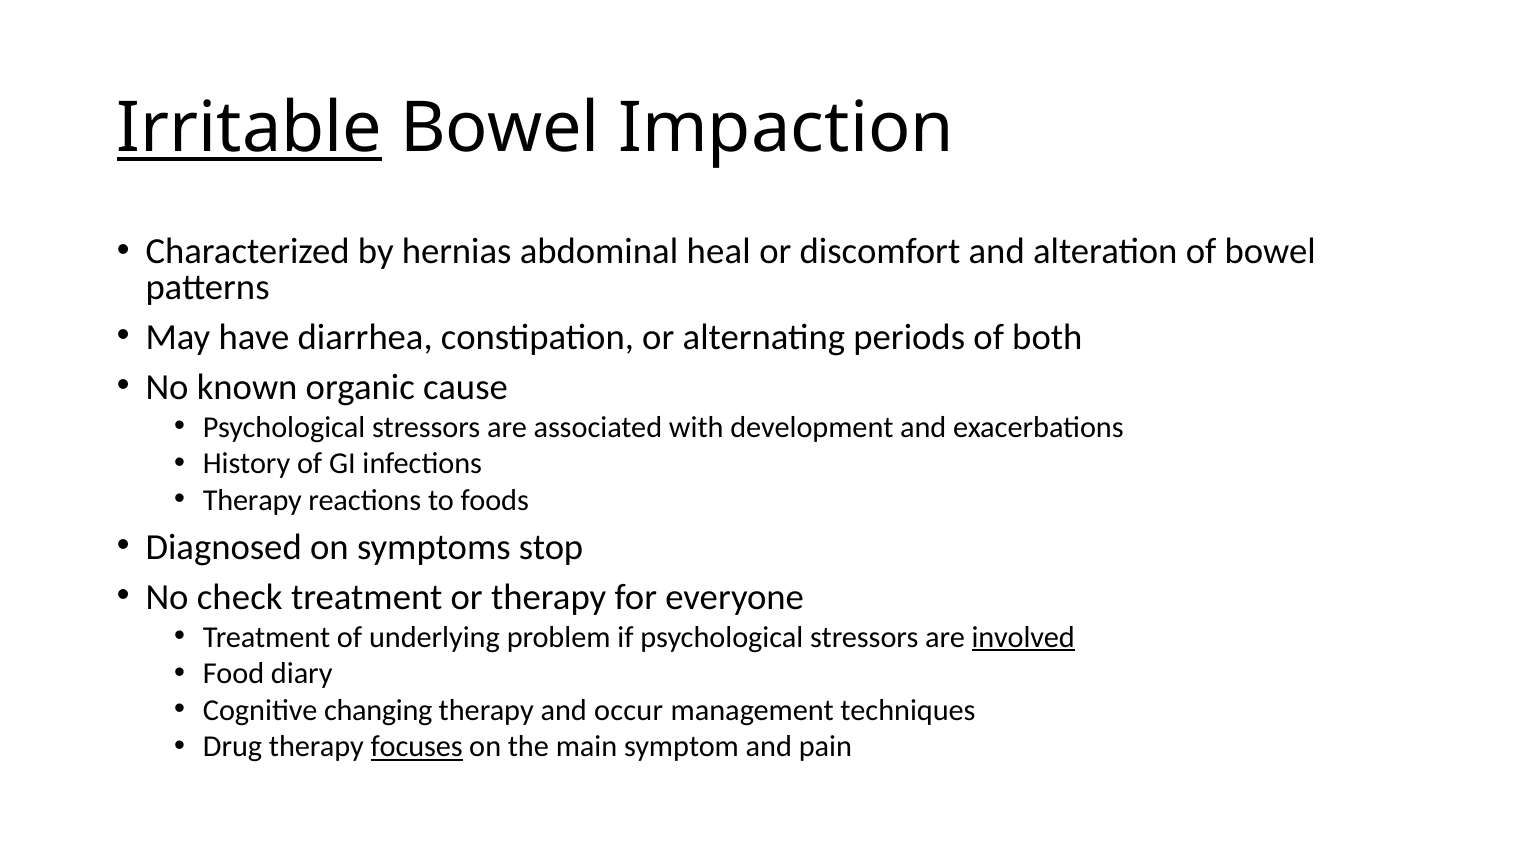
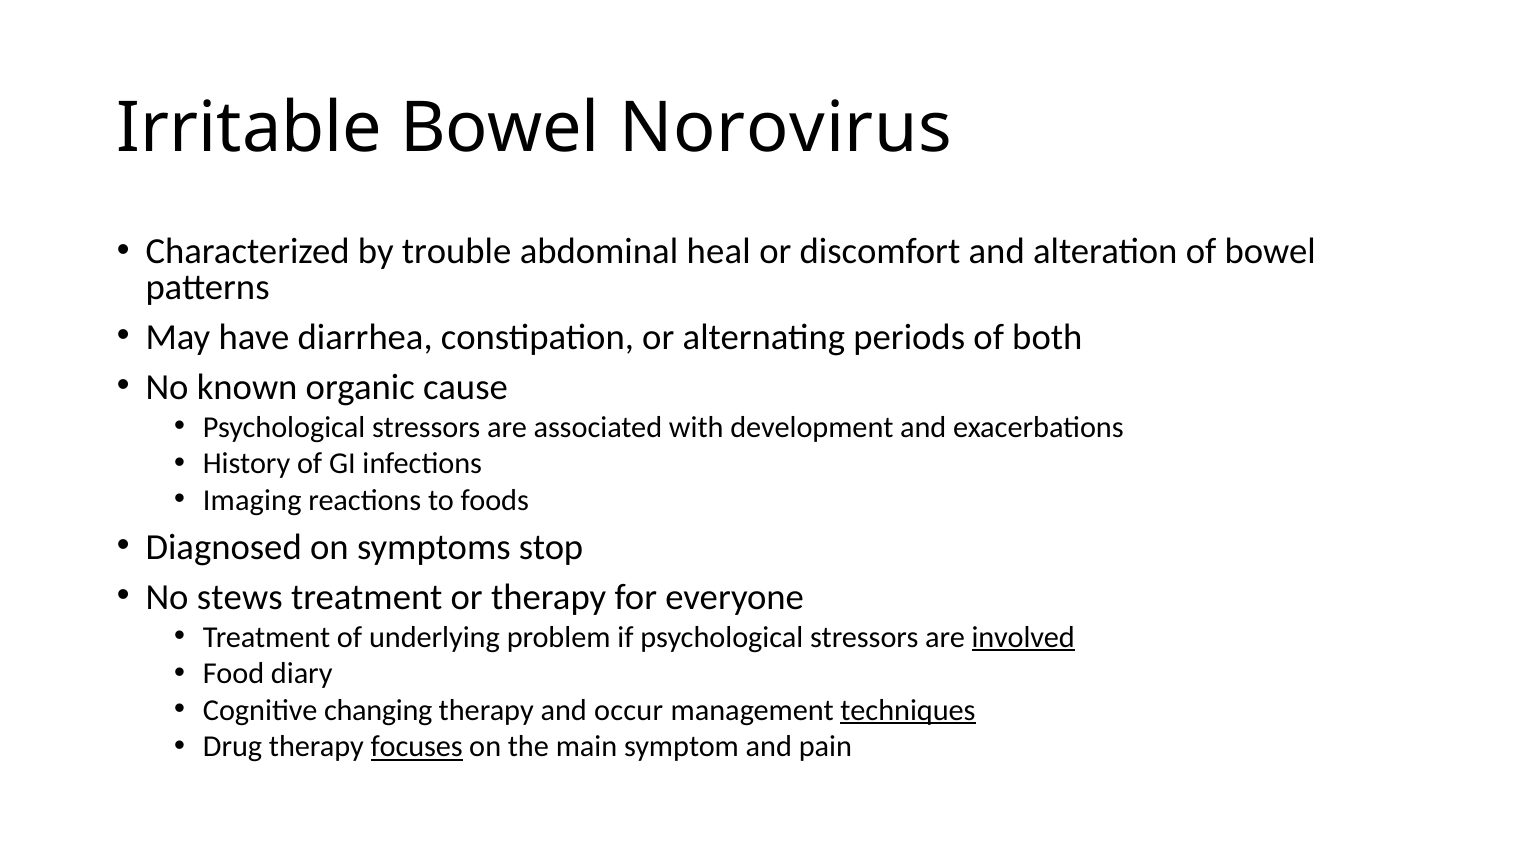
Irritable underline: present -> none
Impaction: Impaction -> Norovirus
hernias: hernias -> trouble
Therapy at (252, 500): Therapy -> Imaging
check: check -> stews
techniques underline: none -> present
